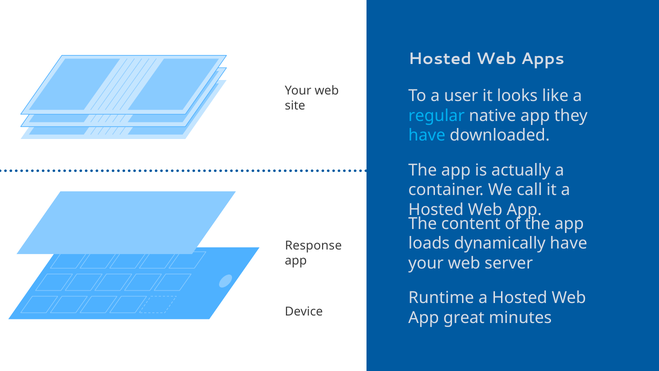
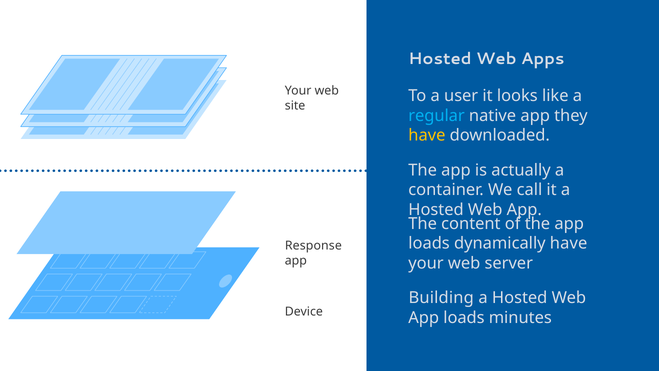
have at (427, 135) colour: light blue -> yellow
Runtime: Runtime -> Building
great at (464, 317): great -> loads
